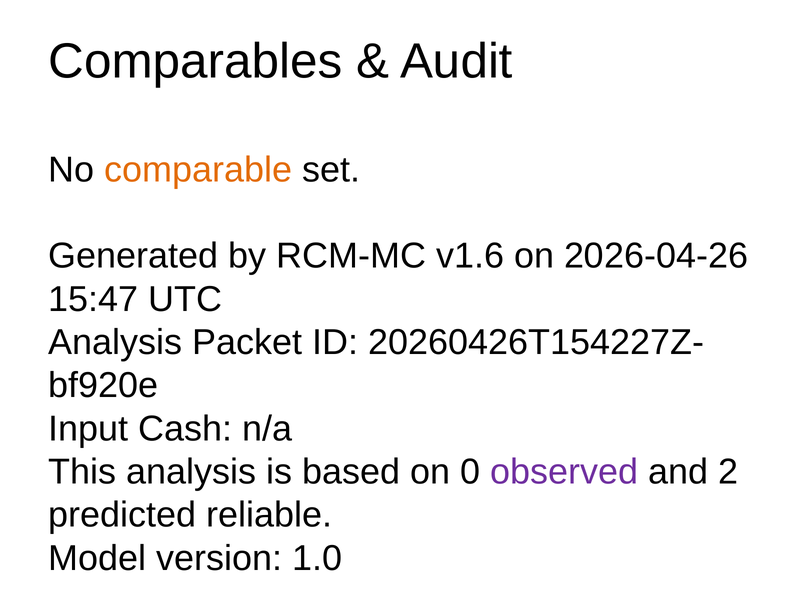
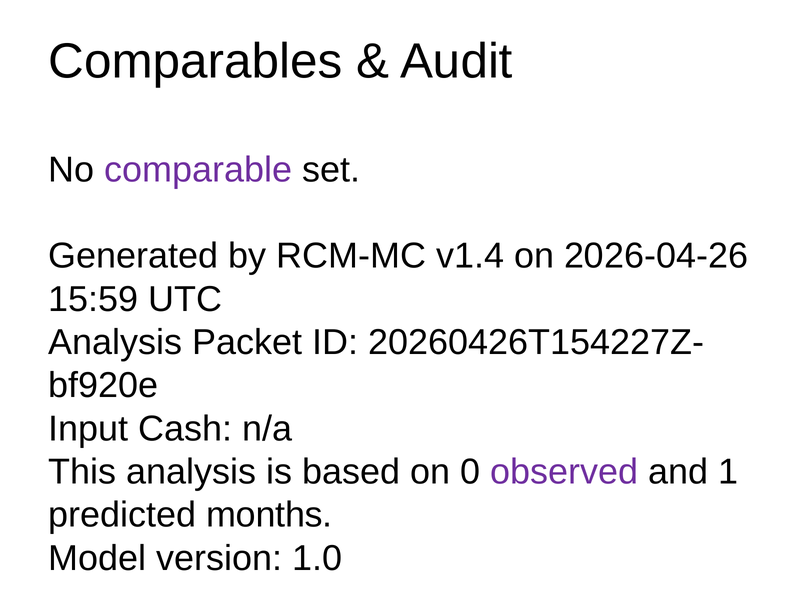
comparable colour: orange -> purple
v1.6: v1.6 -> v1.4
15:47: 15:47 -> 15:59
2: 2 -> 1
reliable: reliable -> months
